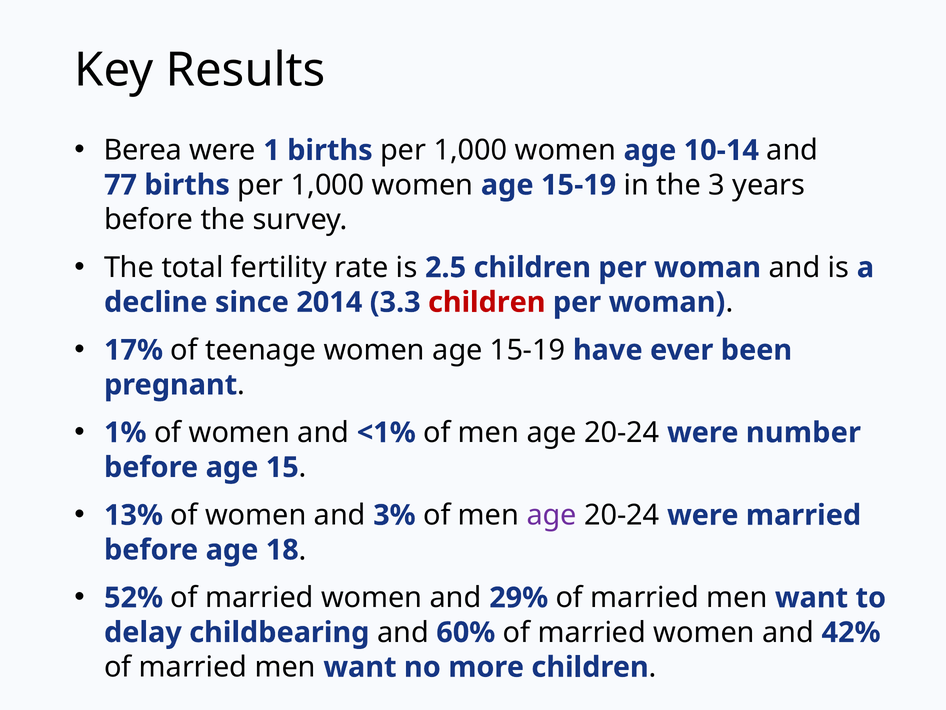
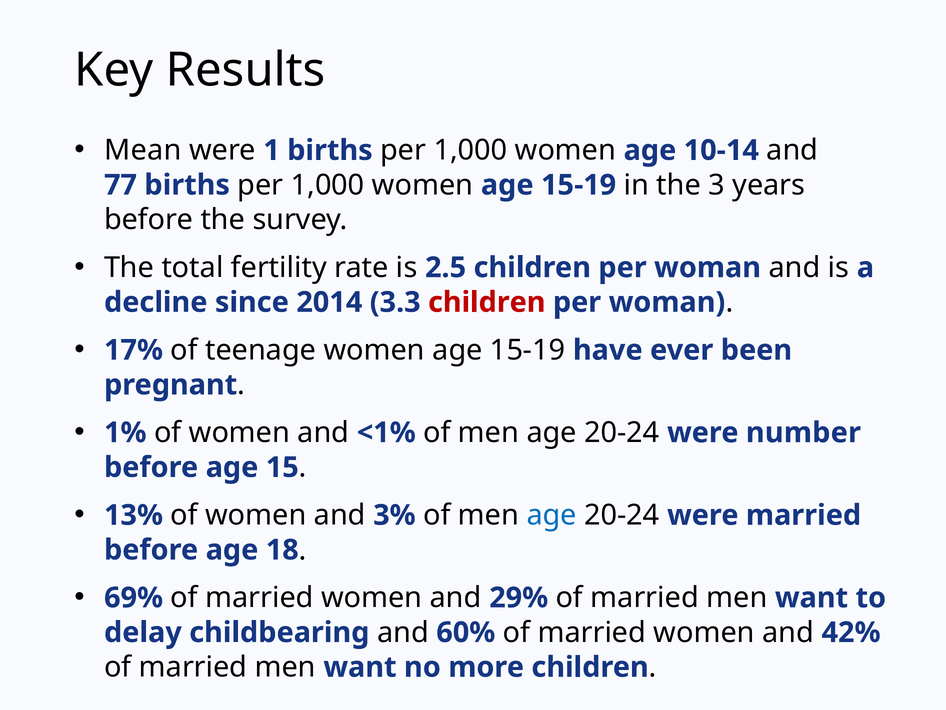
Berea: Berea -> Mean
age at (552, 515) colour: purple -> blue
52%: 52% -> 69%
